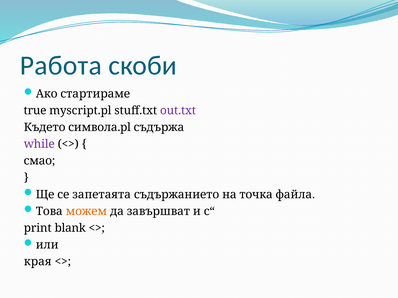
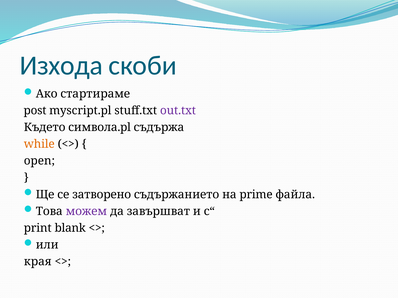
Работа: Работа -> Изхода
true: true -> post
while colour: purple -> orange
смао: смао -> open
запетаята: запетаята -> затворено
точка: точка -> prime
можем colour: orange -> purple
